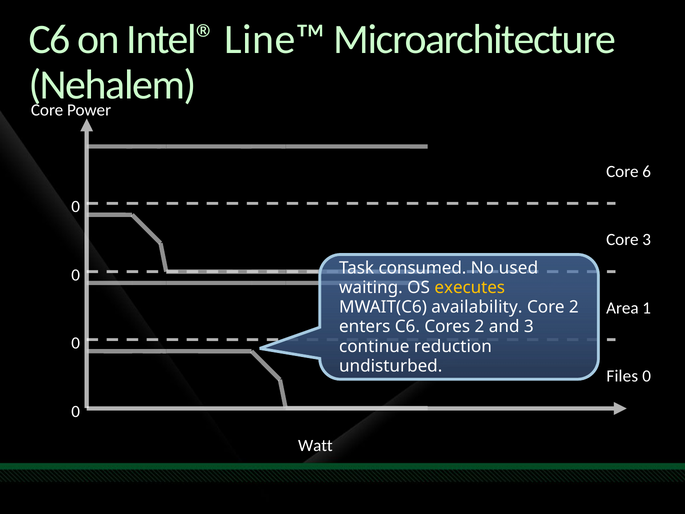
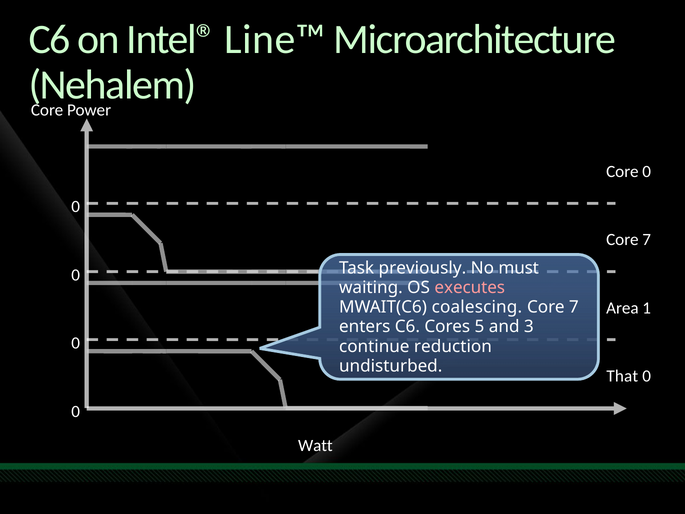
Core 6: 6 -> 0
3 at (647, 240): 3 -> 7
consumed: consumed -> previously
used: used -> must
executes colour: yellow -> pink
availability: availability -> coalescing
2 at (574, 307): 2 -> 7
Cores 2: 2 -> 5
Files: Files -> That
